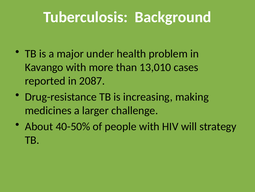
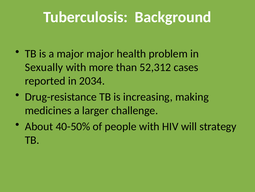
major under: under -> major
Kavango: Kavango -> Sexually
13,010: 13,010 -> 52,312
2087: 2087 -> 2034
